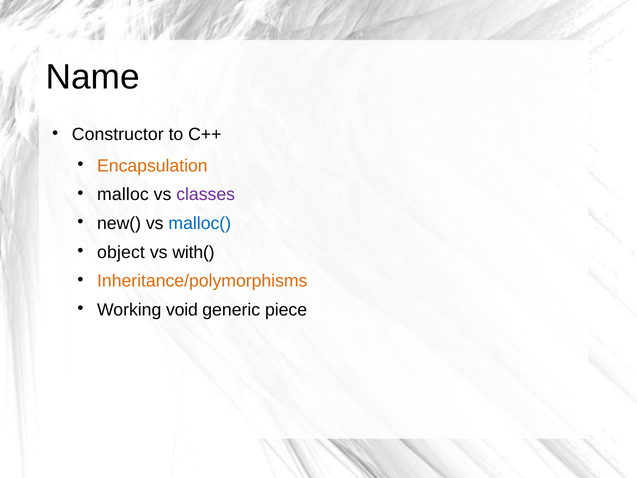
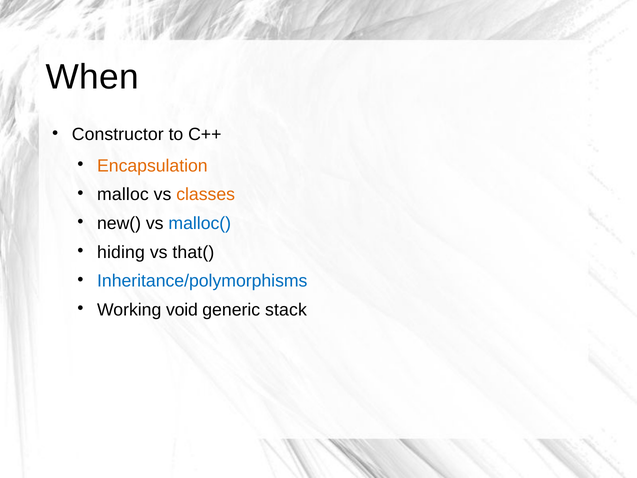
Name: Name -> When
classes colour: purple -> orange
object: object -> hiding
with(: with( -> that(
Inheritance/polymorphisms colour: orange -> blue
piece: piece -> stack
